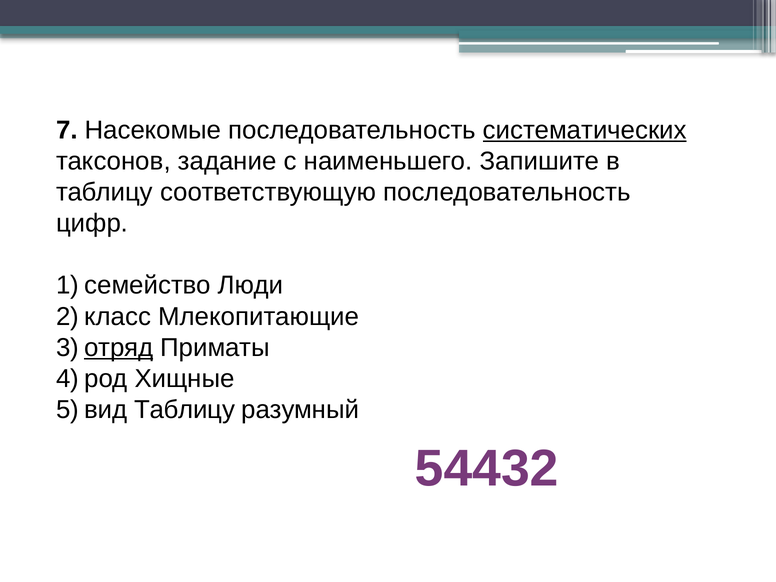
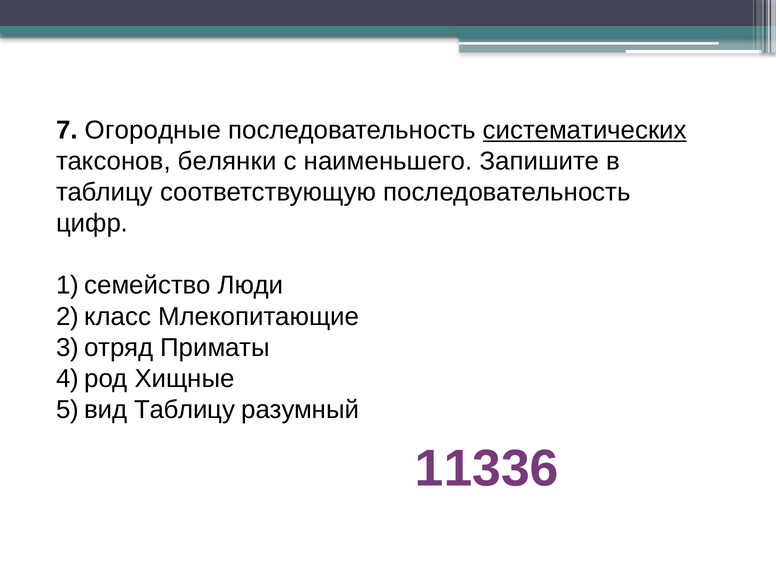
Насекомые: Насекомые -> Огородные
задание: задание -> белянки
отряд underline: present -> none
54432: 54432 -> 11336
